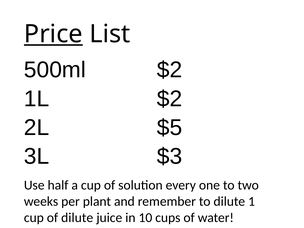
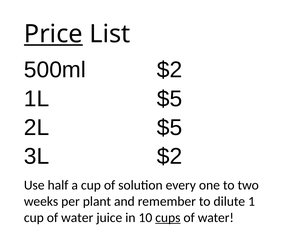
$2 at (170, 99): $2 -> $5
$3 at (170, 156): $3 -> $2
cup of dilute: dilute -> water
cups underline: none -> present
